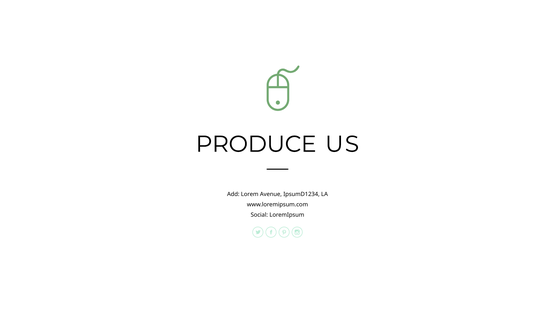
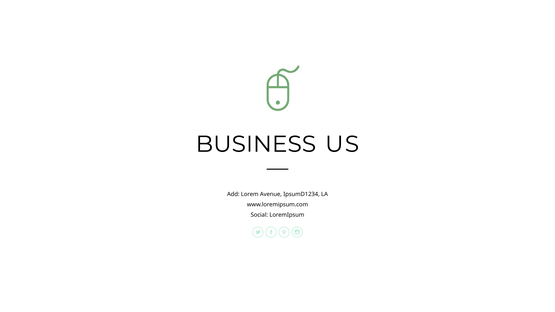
PRODUCE: PRODUCE -> BUSINESS
